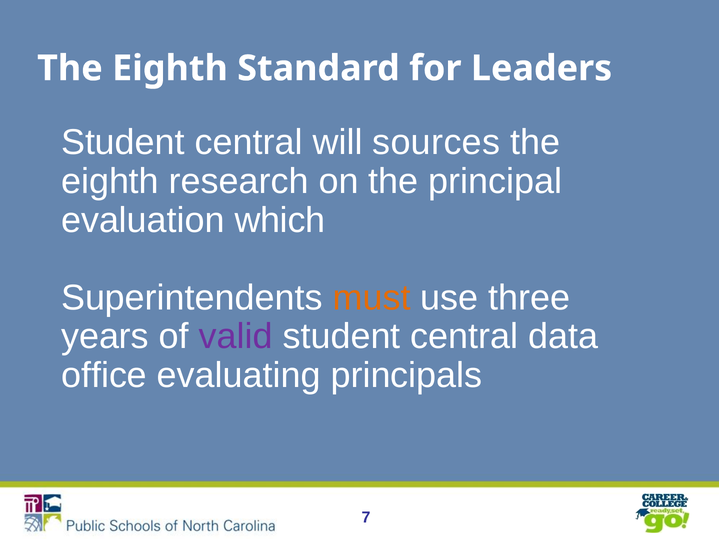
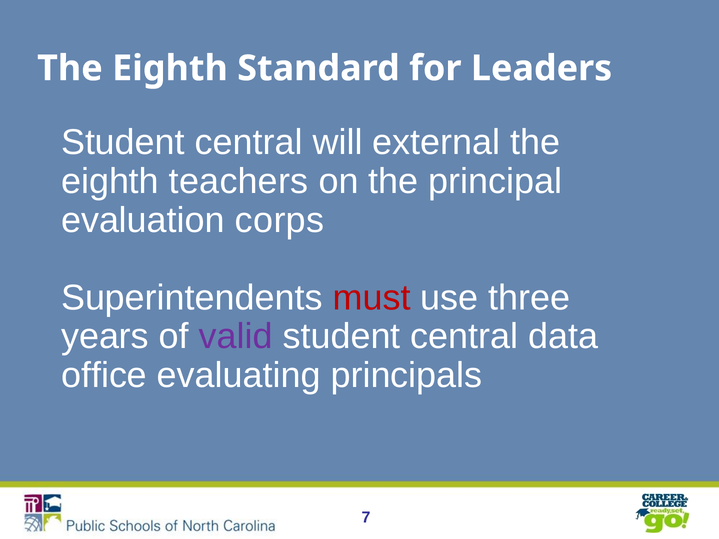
sources: sources -> external
research: research -> teachers
which: which -> corps
must colour: orange -> red
